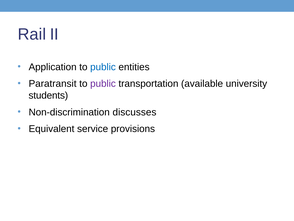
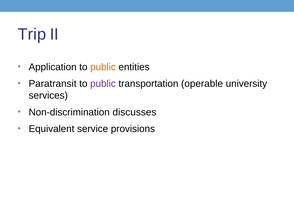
Rail: Rail -> Trip
public at (103, 67) colour: blue -> orange
available: available -> operable
students: students -> services
